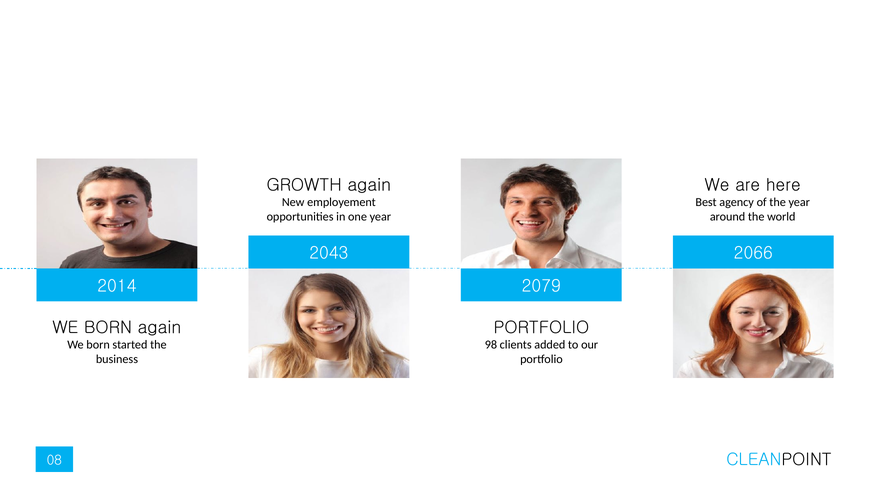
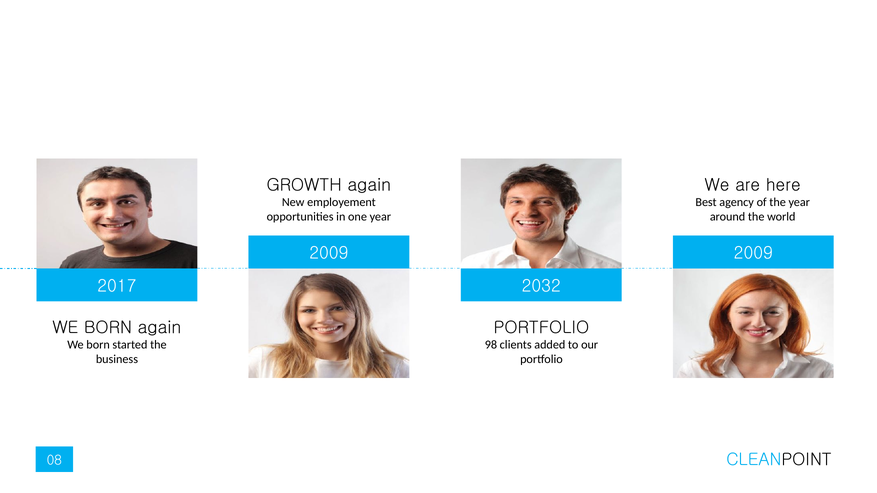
2043 at (329, 253): 2043 -> 2009
2066 at (753, 253): 2066 -> 2009
2014: 2014 -> 2017
2079: 2079 -> 2032
